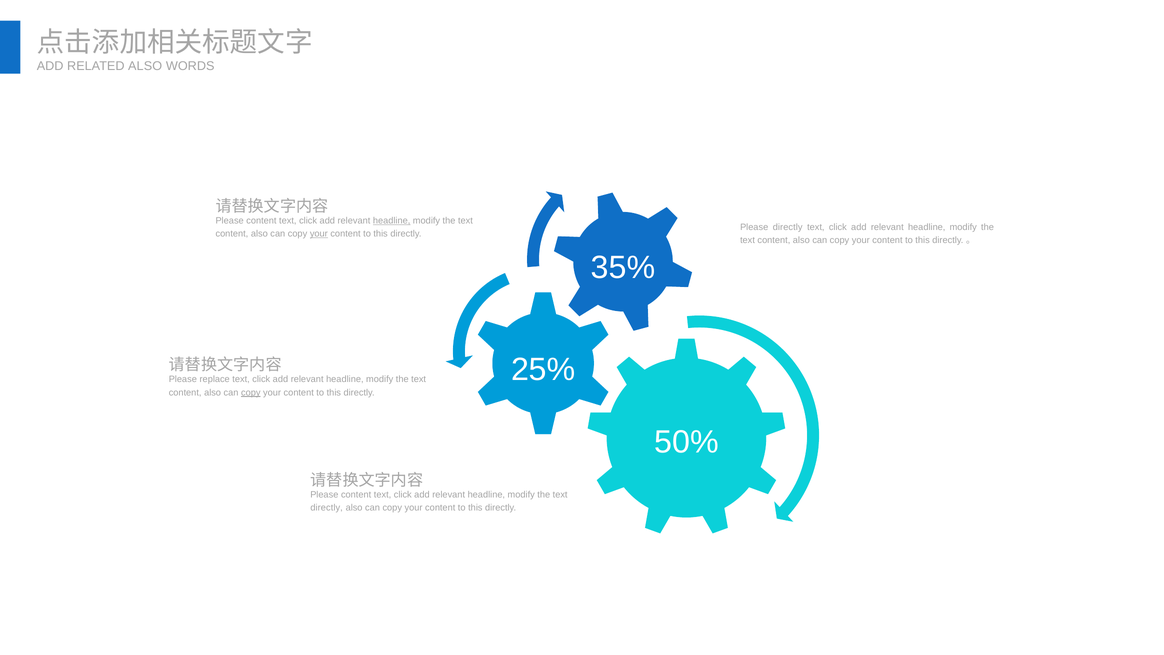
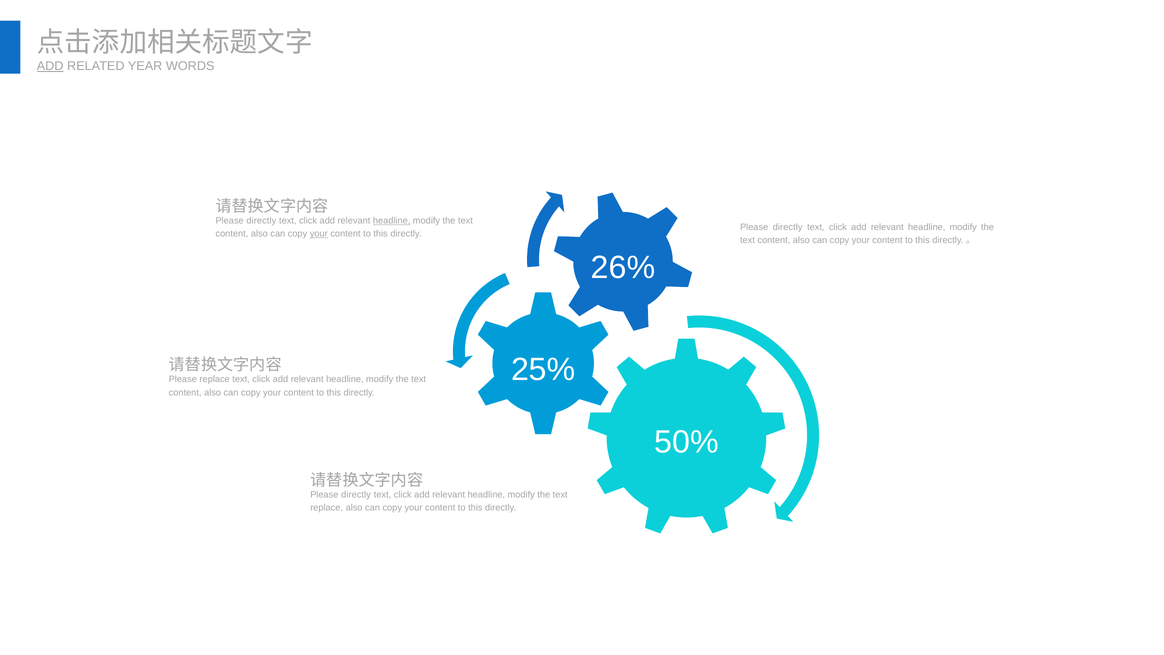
ADD at (50, 66) underline: none -> present
RELATED ALSO: ALSO -> YEAR
content at (261, 221): content -> directly
35%: 35% -> 26%
copy at (251, 392) underline: present -> none
content at (356, 494): content -> directly
directly at (327, 508): directly -> replace
